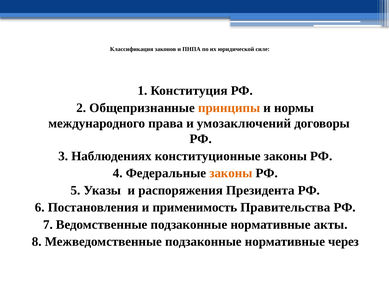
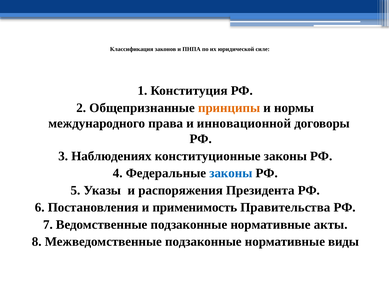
умозаключений: умозаключений -> инновационной
законы at (231, 174) colour: orange -> blue
через: через -> виды
